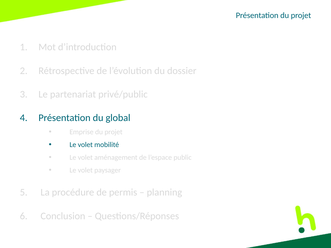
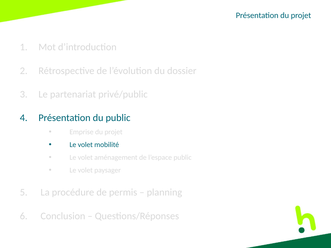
du global: global -> public
